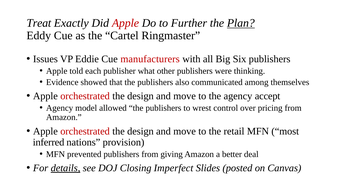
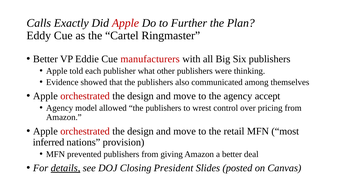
Treat: Treat -> Calls
Plan underline: present -> none
Issues at (45, 59): Issues -> Better
Imperfect: Imperfect -> President
